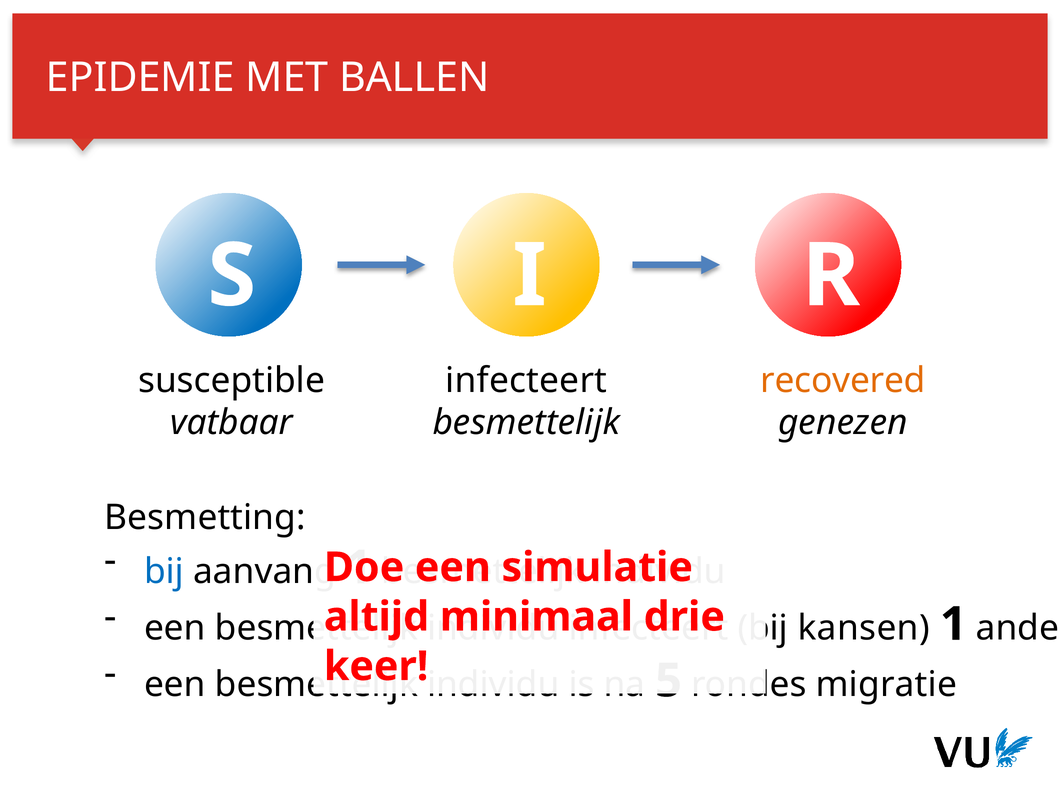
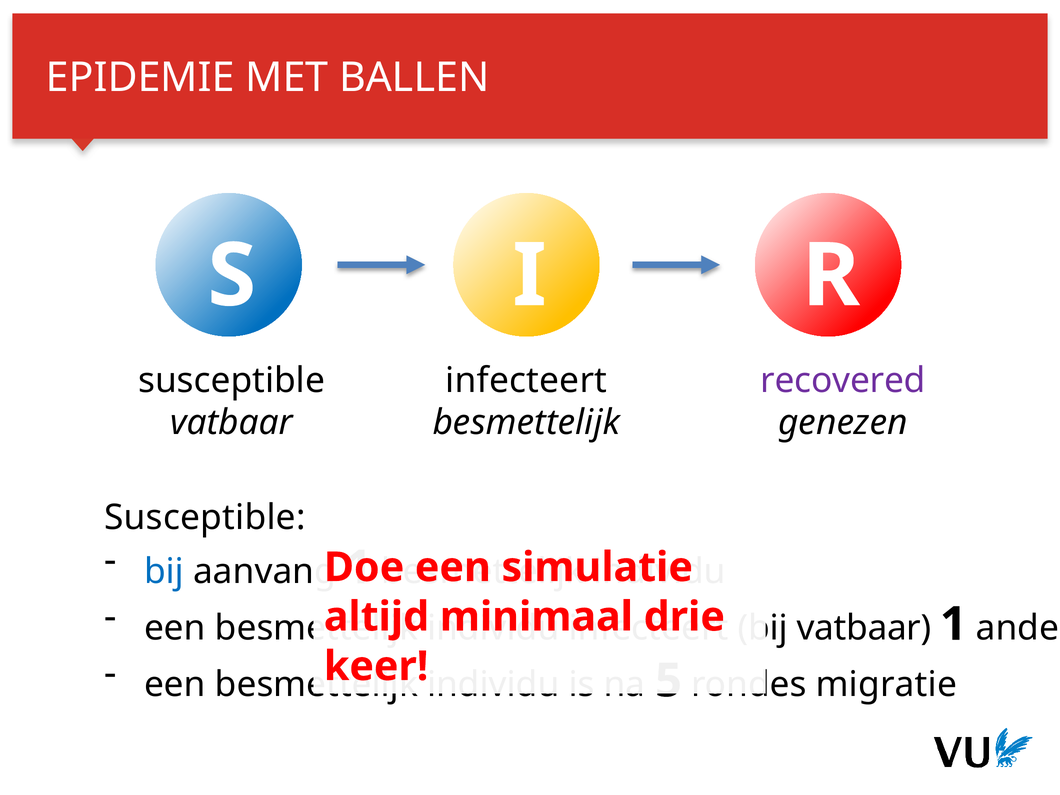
recovered colour: orange -> purple
Besmetting at (205, 517): Besmetting -> Susceptible
kansen at (864, 628): kansen -> vatbaar
